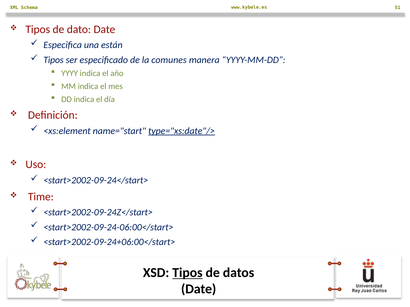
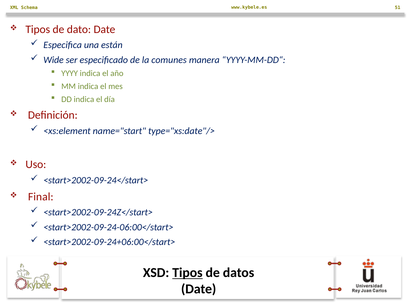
Tipos at (54, 60): Tipos -> Wide
type="xs:date"/> underline: present -> none
Time: Time -> Final
